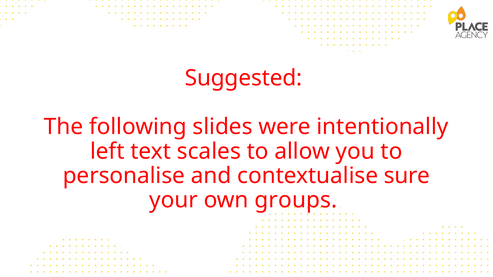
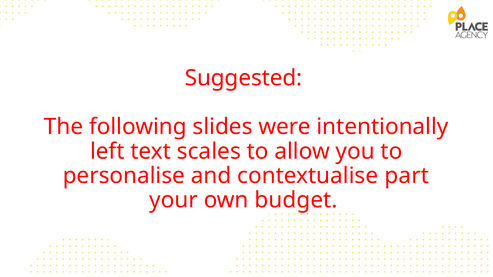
sure: sure -> part
groups: groups -> budget
